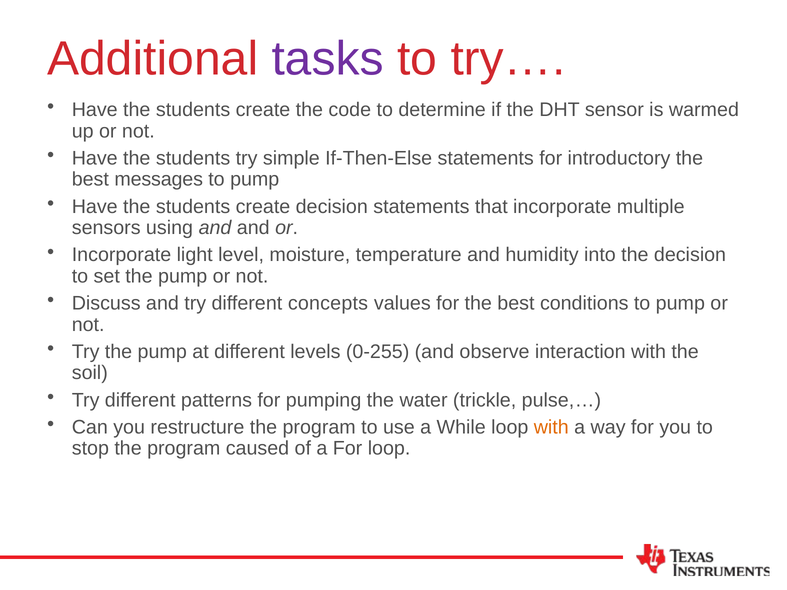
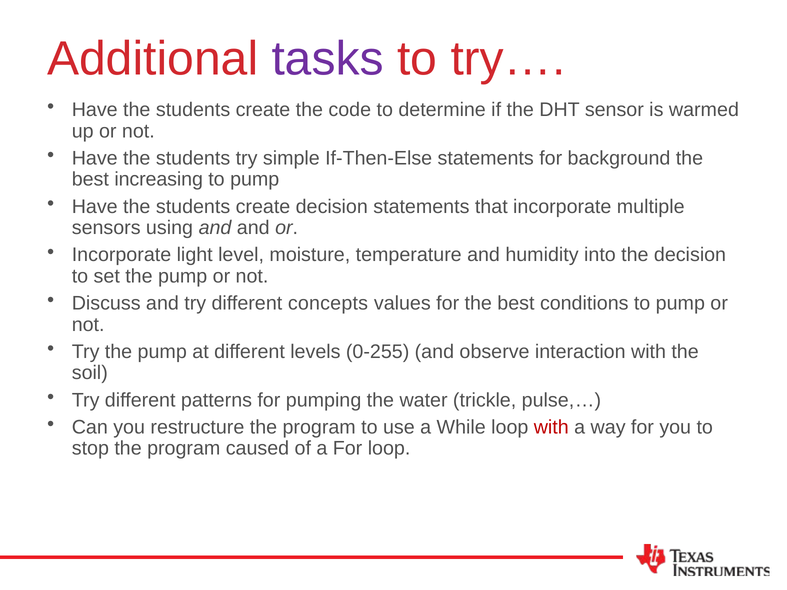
introductory: introductory -> background
messages: messages -> increasing
with at (551, 427) colour: orange -> red
